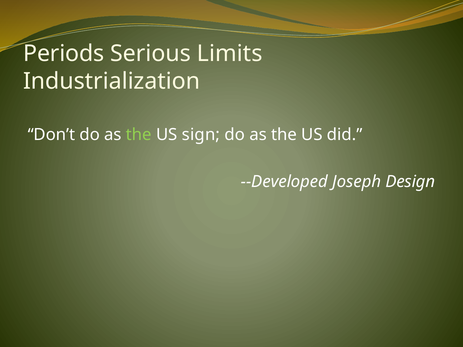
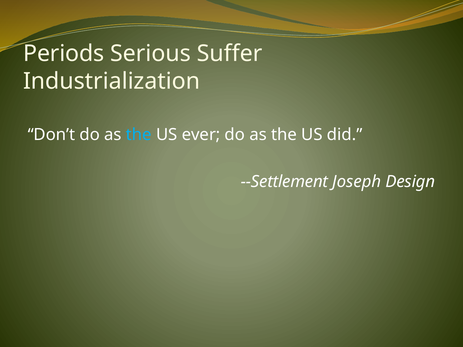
Limits: Limits -> Suffer
the at (139, 135) colour: light green -> light blue
sign: sign -> ever
--Developed: --Developed -> --Settlement
